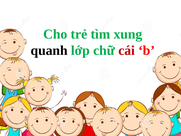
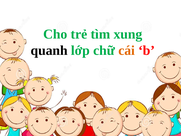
cái colour: red -> orange
